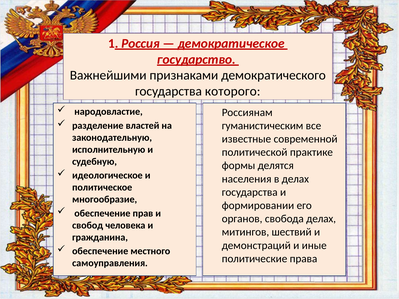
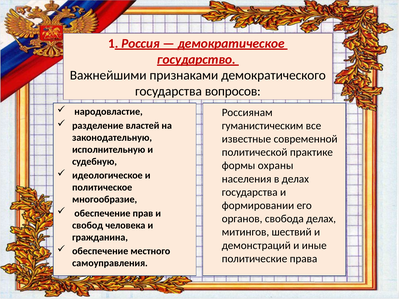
которого: которого -> вопросов
делятся: делятся -> охраны
